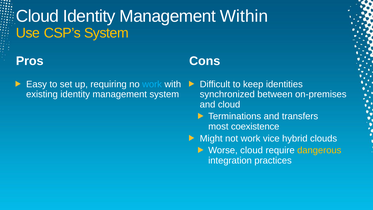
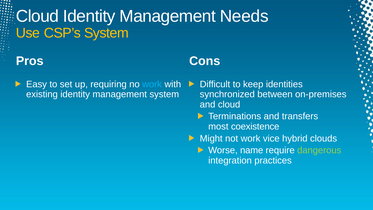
Within: Within -> Needs
Worse cloud: cloud -> name
dangerous colour: yellow -> light green
